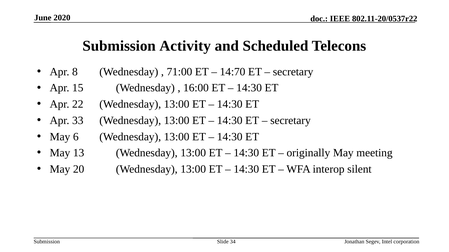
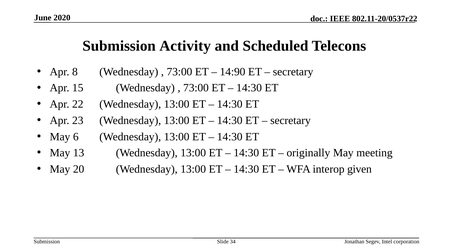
71:00 at (179, 72): 71:00 -> 73:00
14:70: 14:70 -> 14:90
16:00 at (196, 88): 16:00 -> 73:00
33: 33 -> 23
silent: silent -> given
